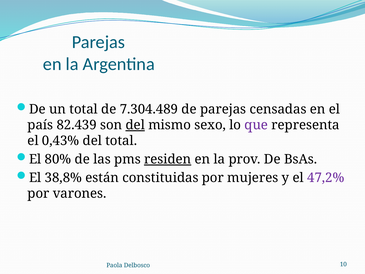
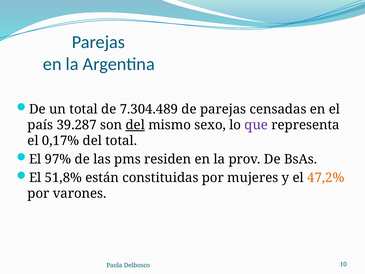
82.439: 82.439 -> 39.287
0,43%: 0,43% -> 0,17%
80%: 80% -> 97%
residen underline: present -> none
38,8%: 38,8% -> 51,8%
47,2% colour: purple -> orange
